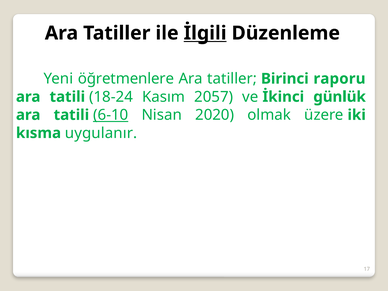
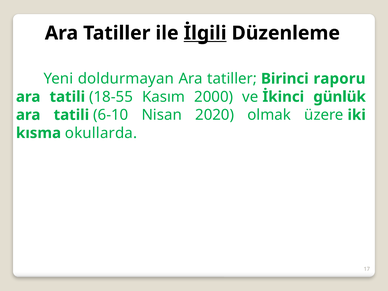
öğretmenlere: öğretmenlere -> doldurmayan
18-24: 18-24 -> 18-55
2057: 2057 -> 2000
6-10 underline: present -> none
uygulanır: uygulanır -> okullarda
